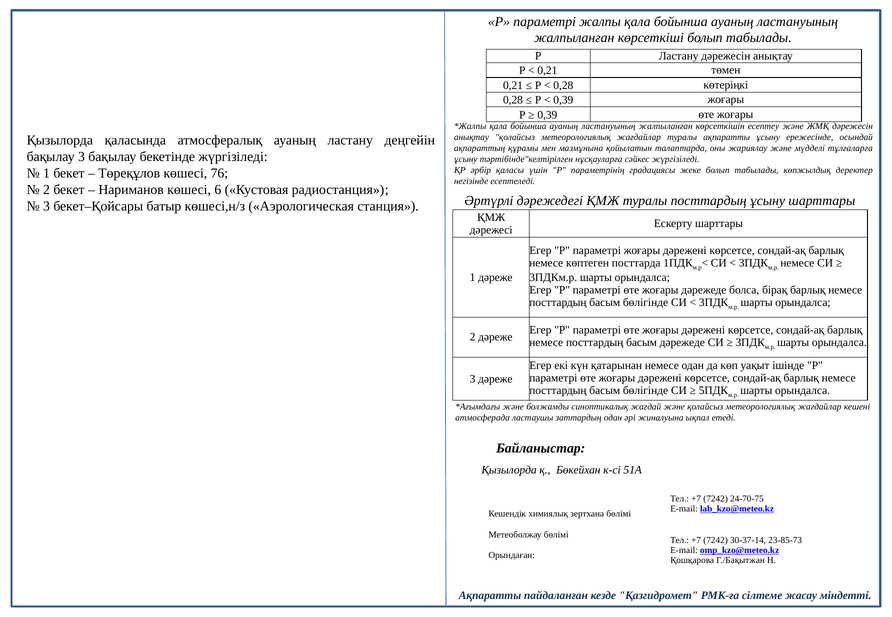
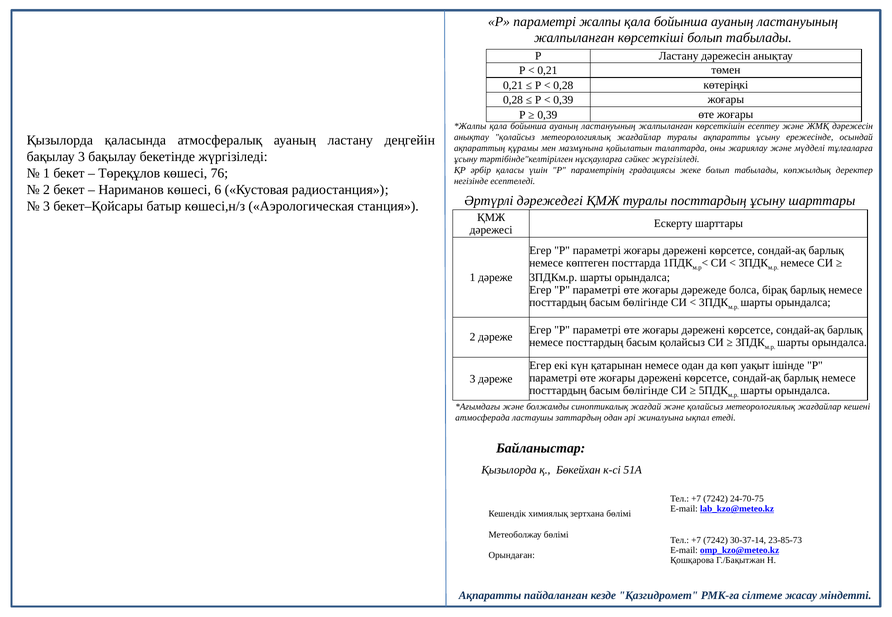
басым дәрежеде: дәрежеде -> қолайсыз
